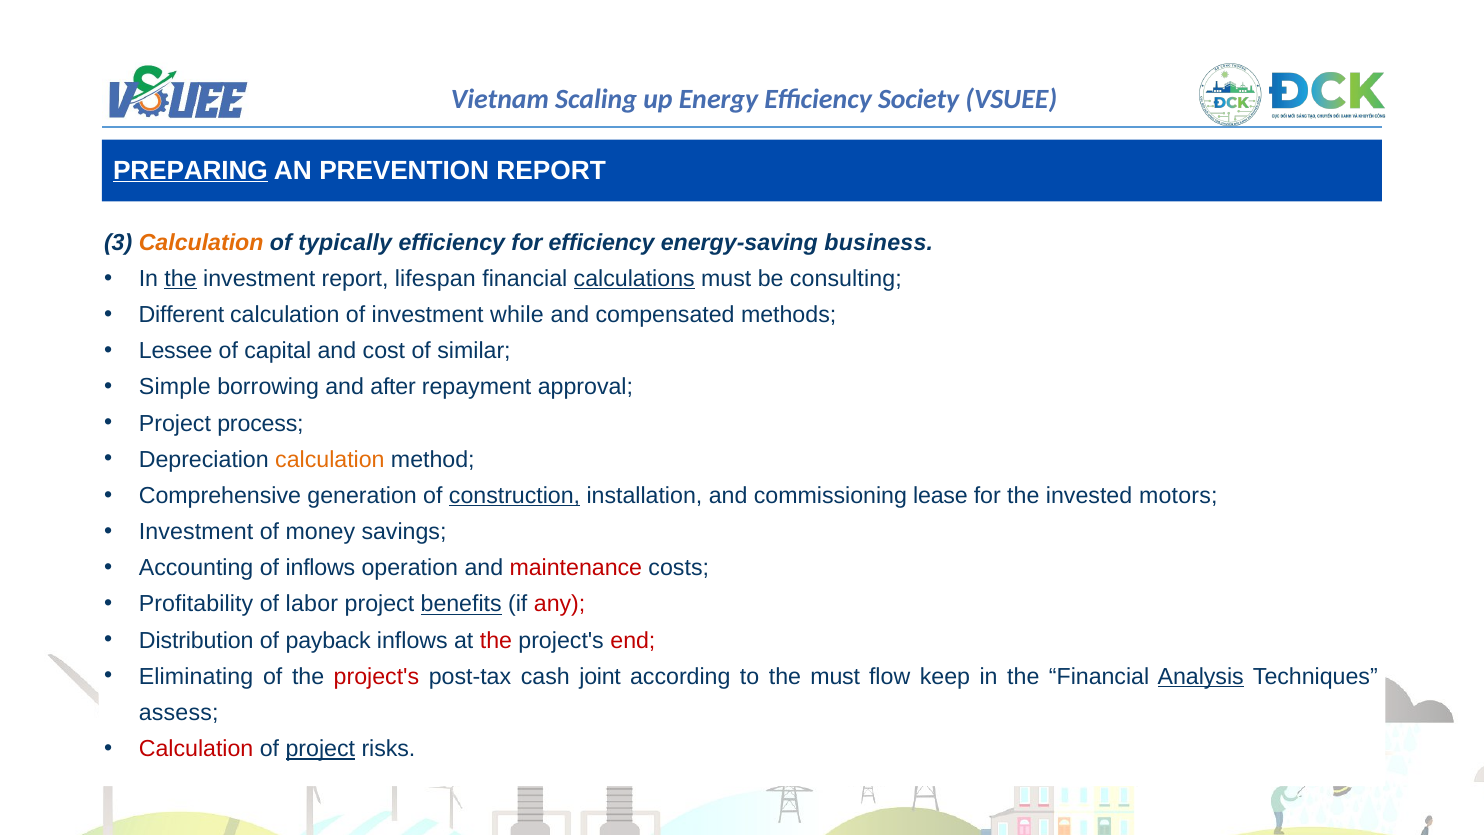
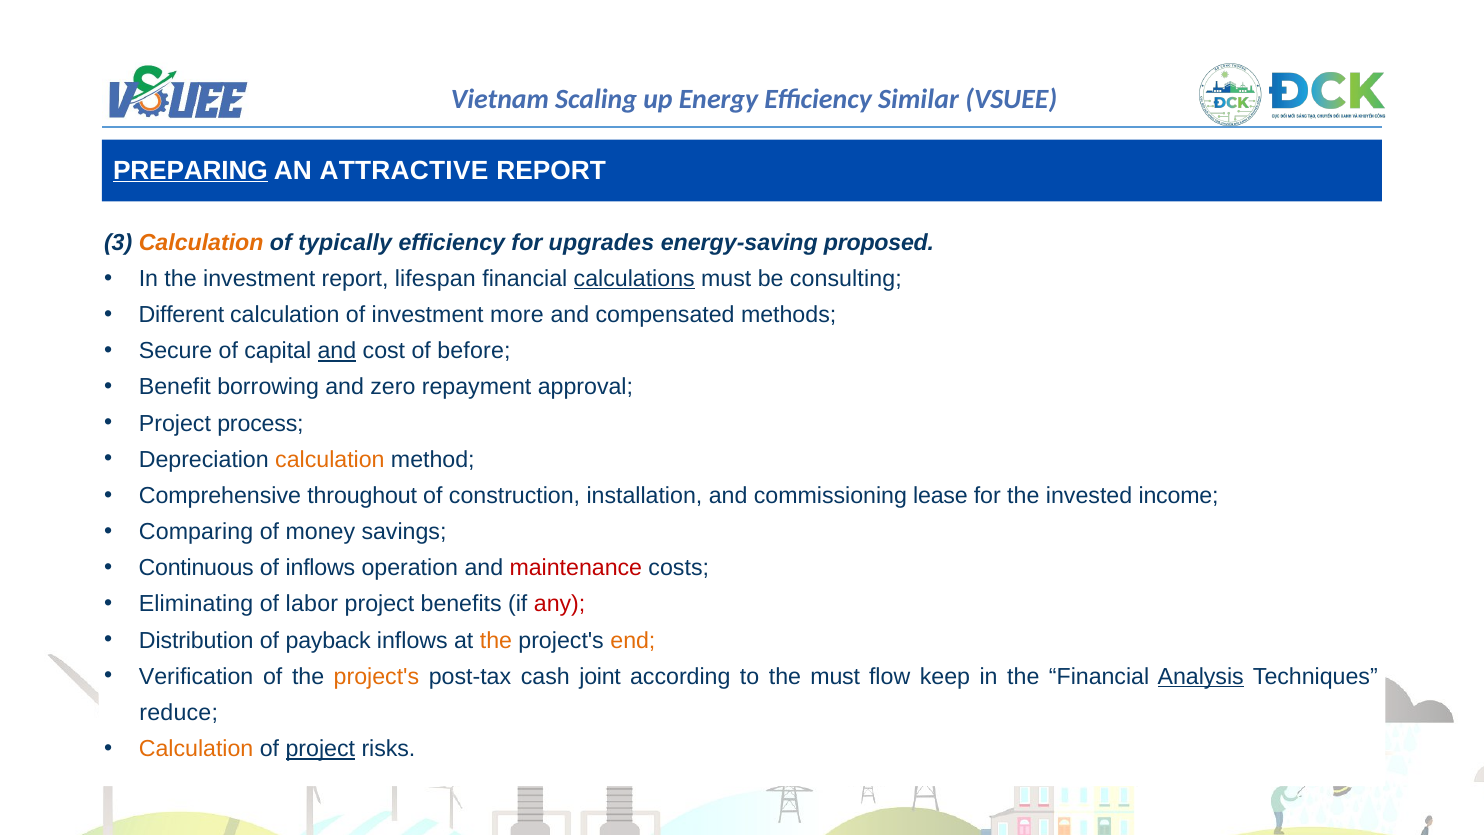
Society: Society -> Similar
PREVENTION: PREVENTION -> ATTRACTIVE
for efficiency: efficiency -> upgrades
business: business -> proposed
the at (181, 279) underline: present -> none
while: while -> more
Lessee: Lessee -> Secure
and at (337, 351) underline: none -> present
similar: similar -> before
Simple: Simple -> Benefit
after: after -> zero
generation: generation -> throughout
construction underline: present -> none
motors: motors -> income
Investment at (196, 532): Investment -> Comparing
Accounting: Accounting -> Continuous
Profitability: Profitability -> Eliminating
benefits underline: present -> none
the at (496, 640) colour: red -> orange
end colour: red -> orange
Eliminating: Eliminating -> Verification
project's at (376, 676) colour: red -> orange
assess: assess -> reduce
Calculation at (196, 749) colour: red -> orange
